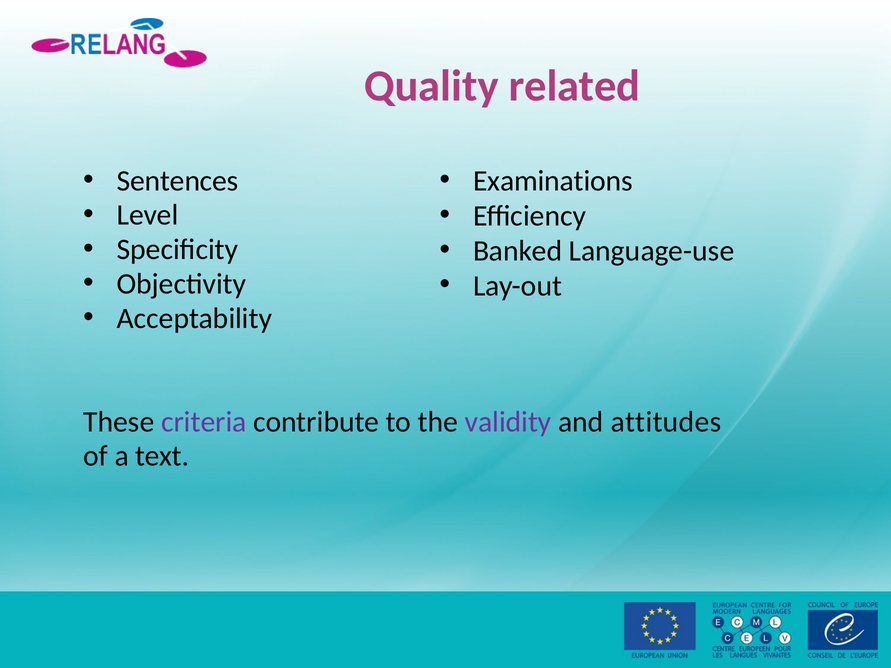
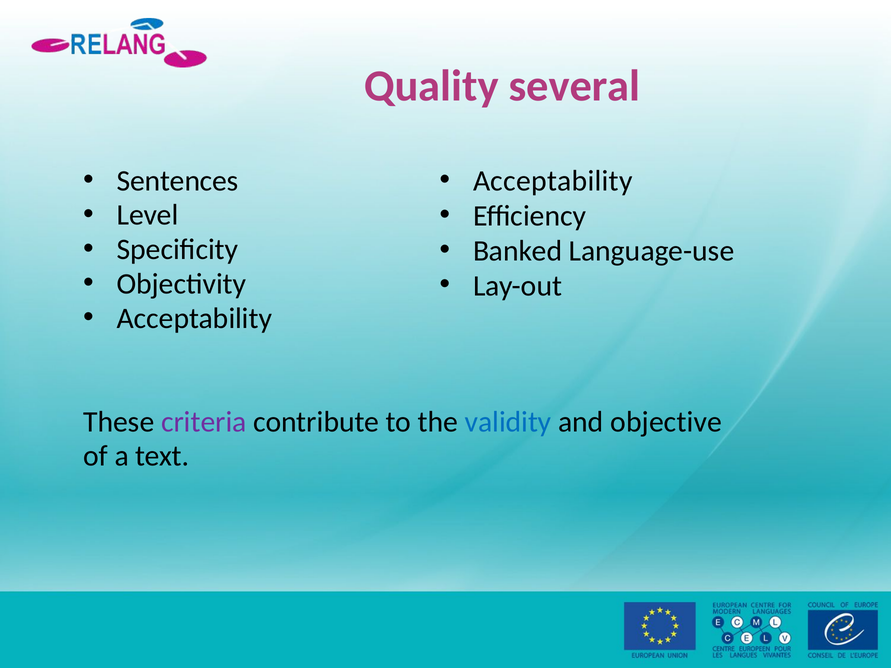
related: related -> several
Examinations at (553, 181): Examinations -> Acceptability
validity colour: purple -> blue
attitudes: attitudes -> objective
